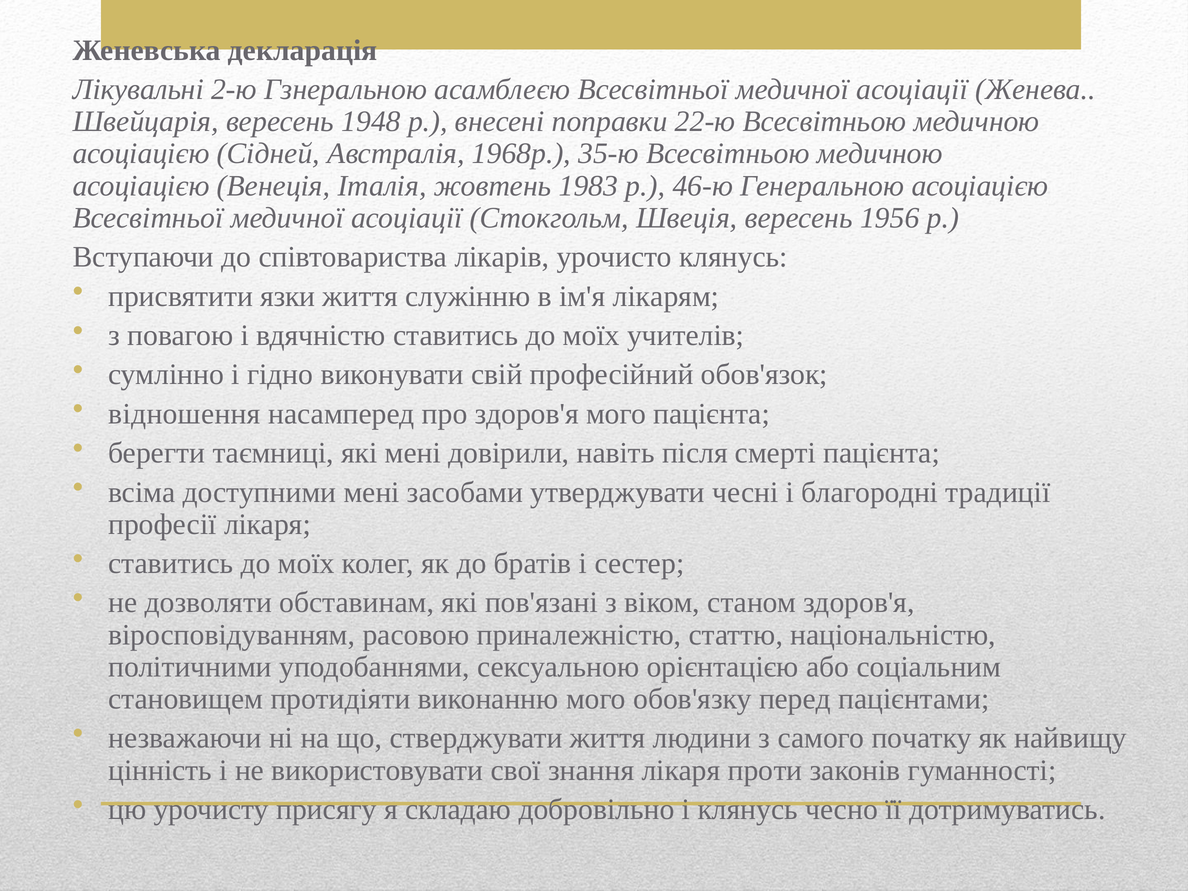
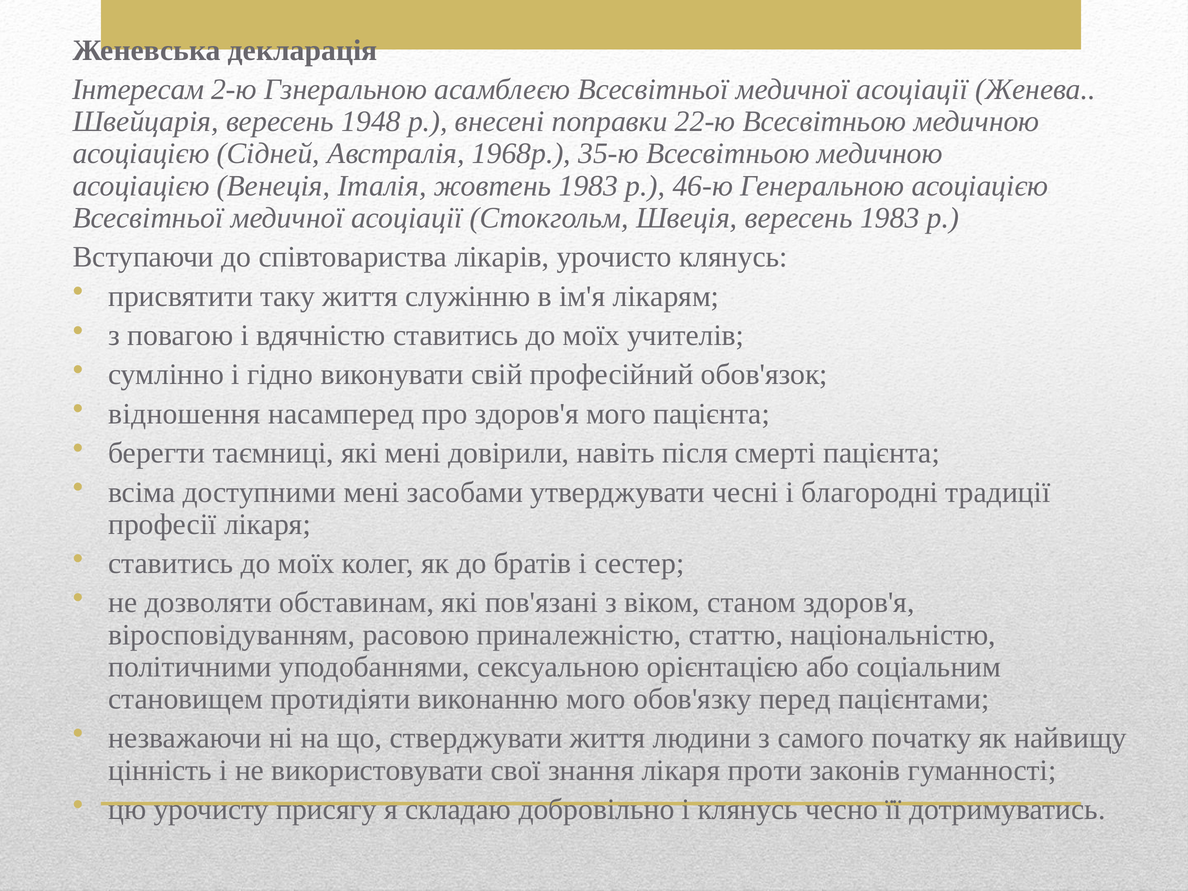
Лікувальні: Лікувальні -> Інтересам
вересень 1956: 1956 -> 1983
язки: язки -> таку
